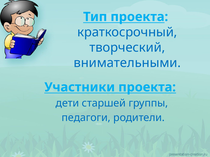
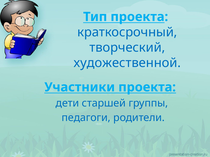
внимательными: внимательными -> художественной
